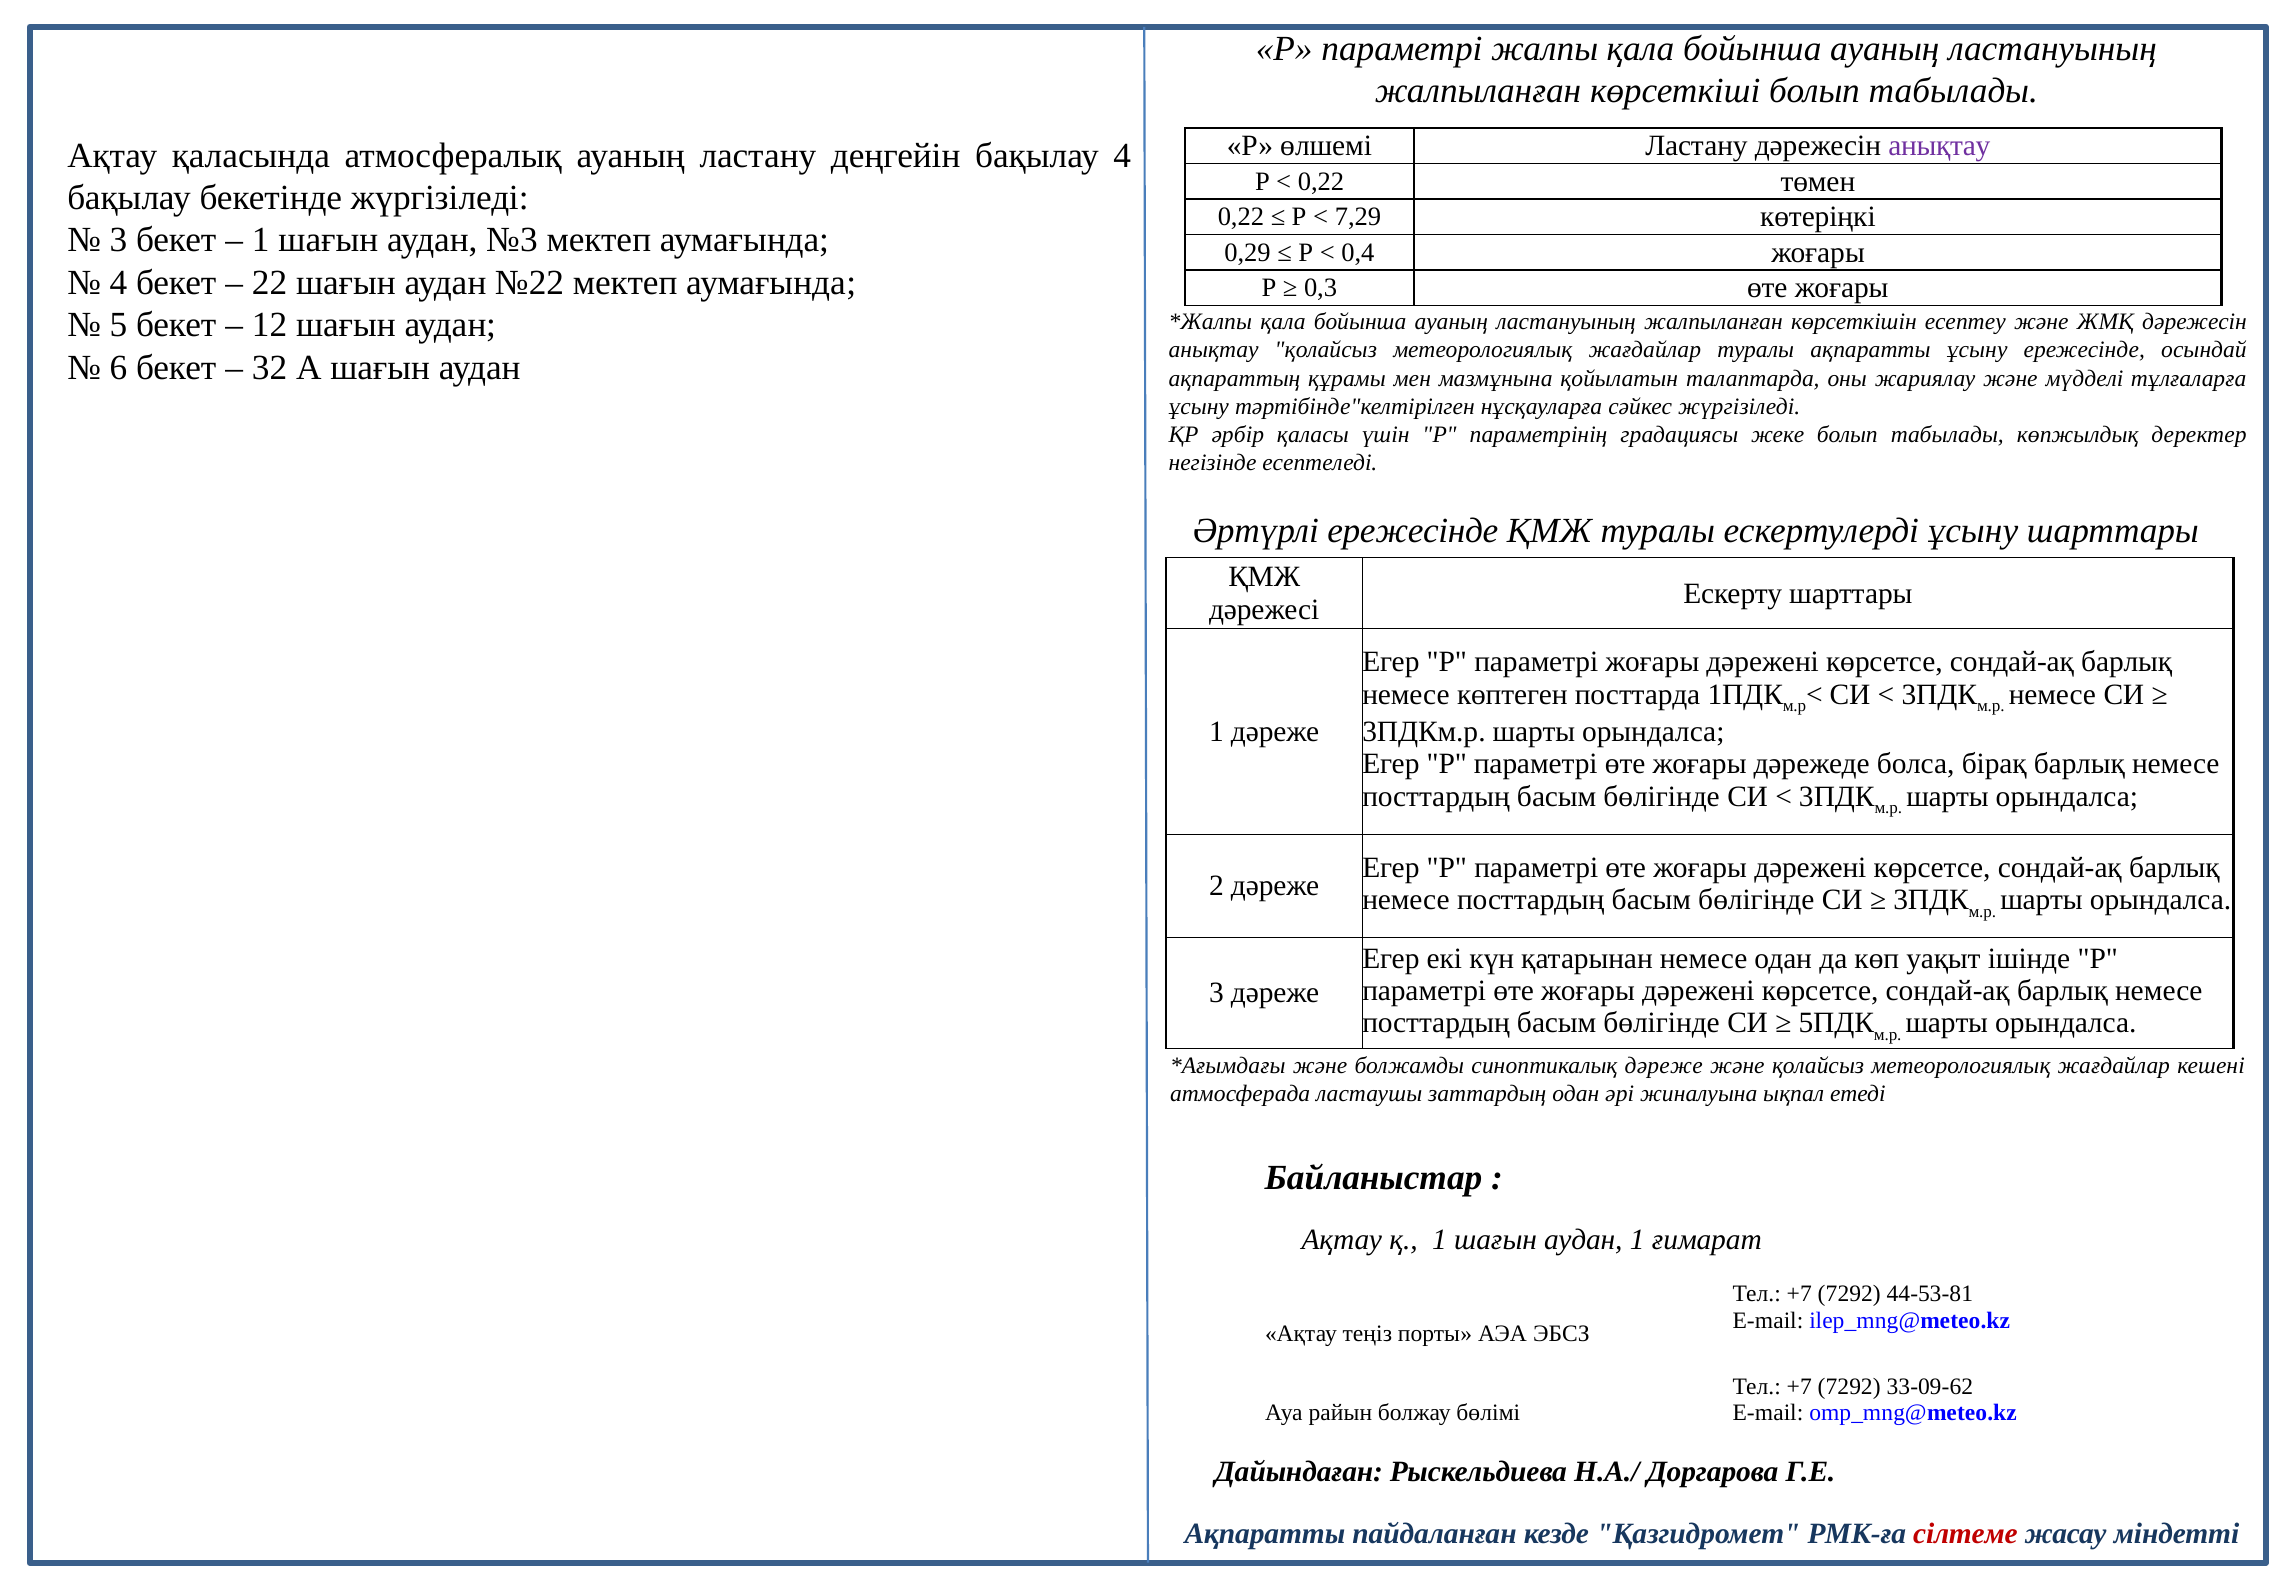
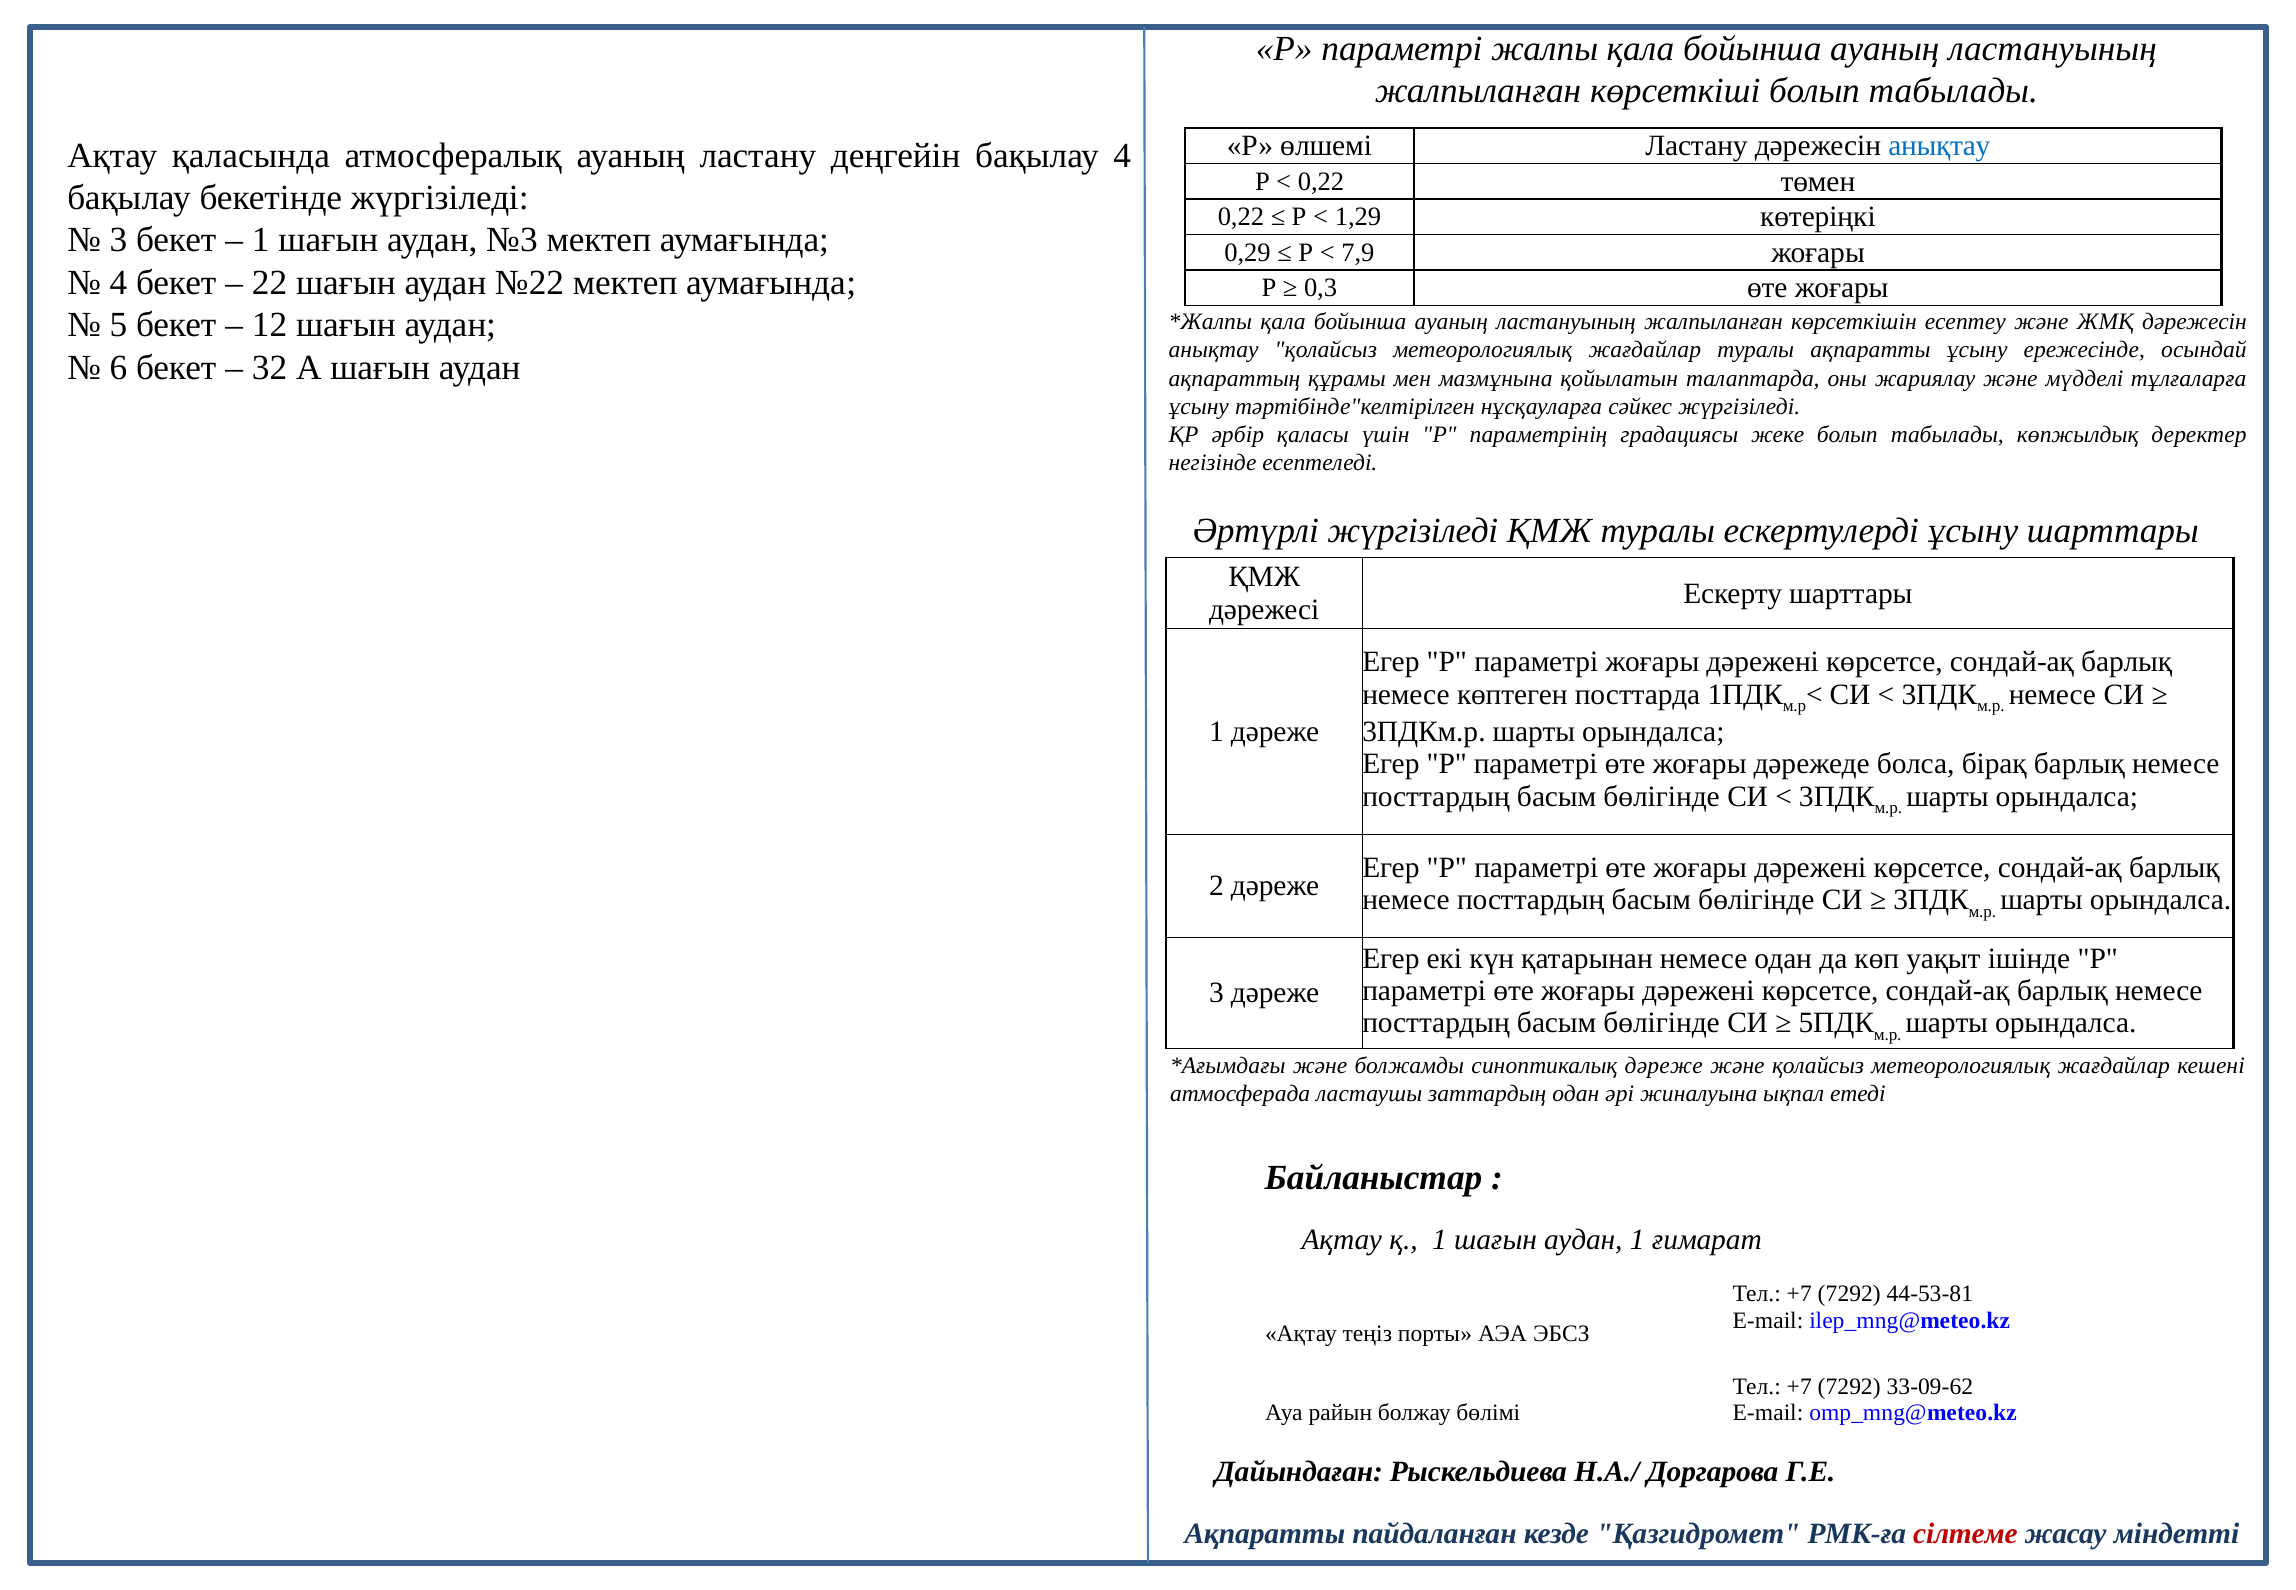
анықтау at (1939, 146) colour: purple -> blue
7,29: 7,29 -> 1,29
0,4: 0,4 -> 7,9
Әртүрлі ережесінде: ережесінде -> жүргізіледі
